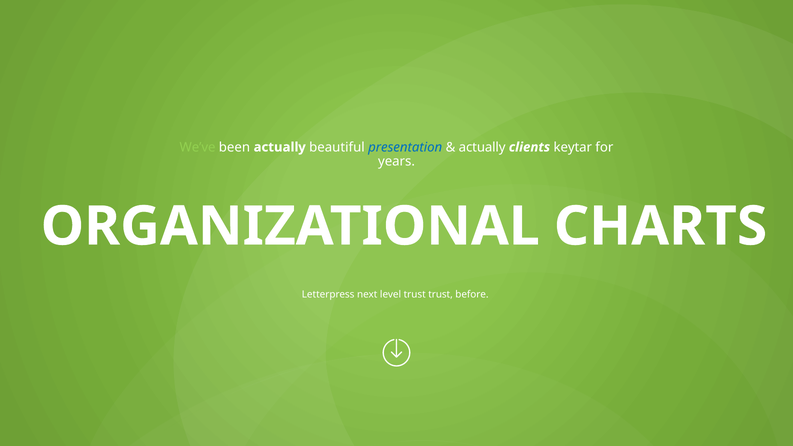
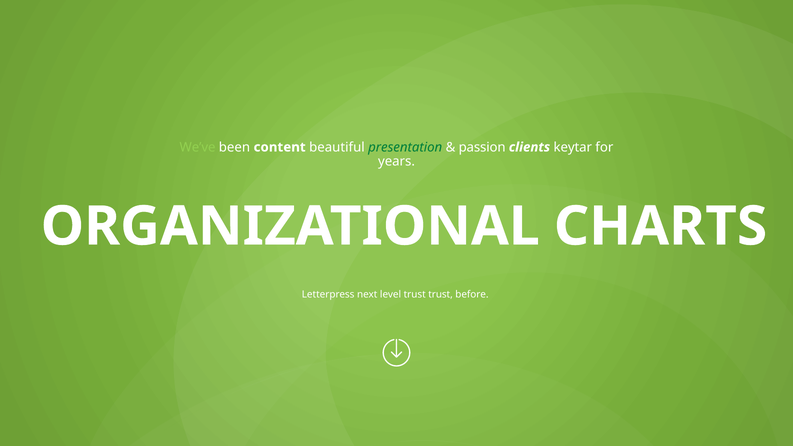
been actually: actually -> content
presentation colour: blue -> green
actually at (482, 147): actually -> passion
